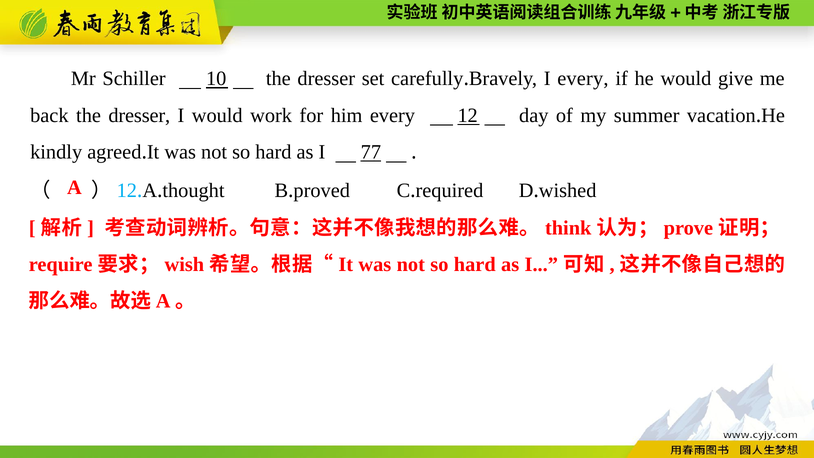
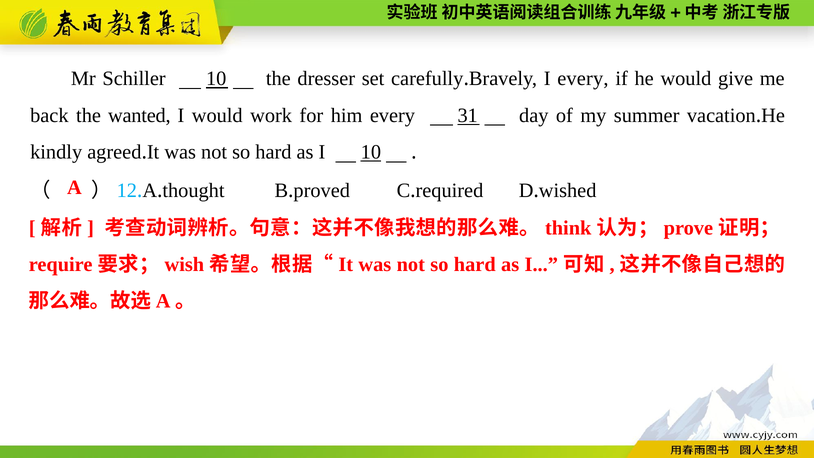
back the dresser: dresser -> wanted
12: 12 -> 31
I 77: 77 -> 10
